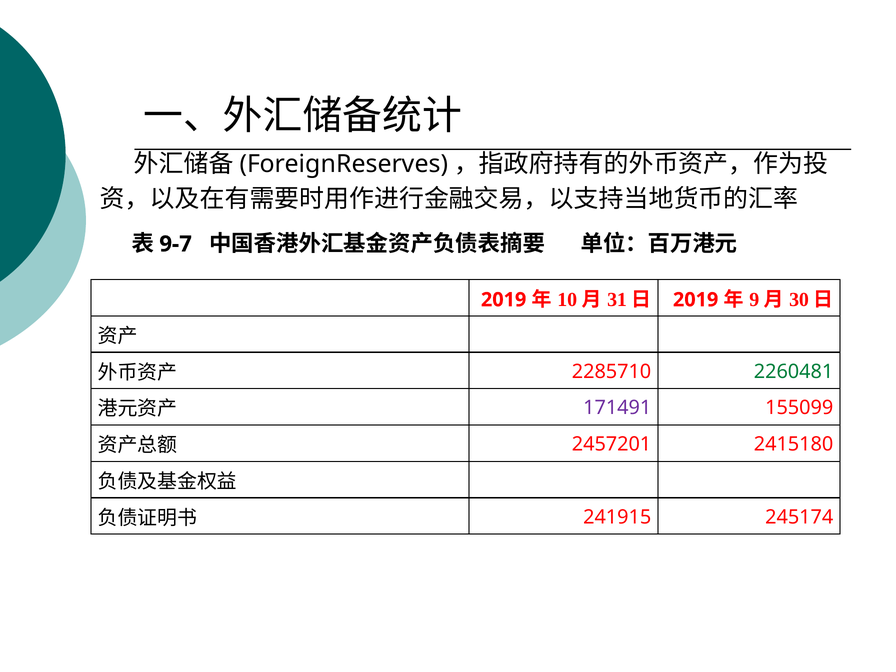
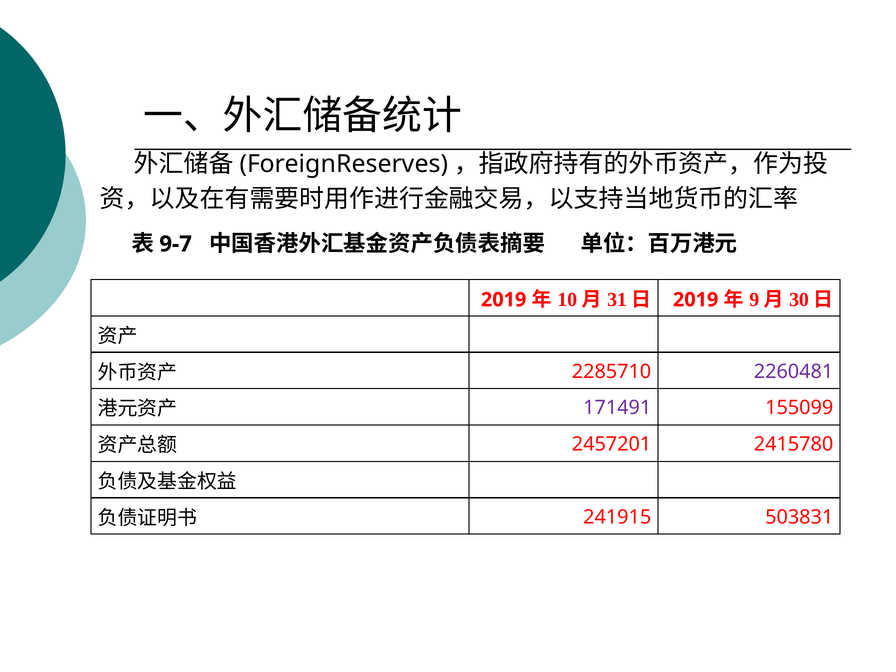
2260481 colour: green -> purple
2415180: 2415180 -> 2415780
245174: 245174 -> 503831
